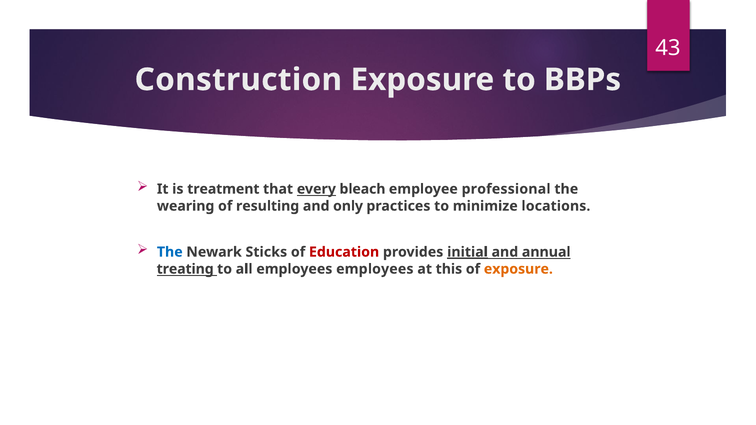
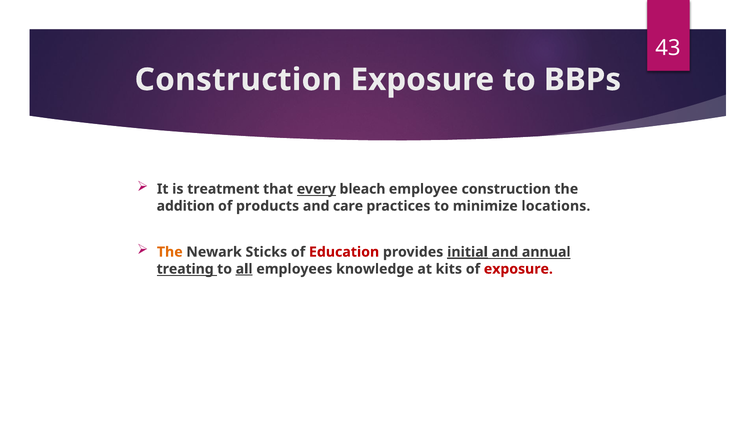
employee professional: professional -> construction
wearing: wearing -> addition
resulting: resulting -> products
only: only -> care
The at (170, 252) colour: blue -> orange
all underline: none -> present
employees employees: employees -> knowledge
this: this -> kits
exposure at (518, 269) colour: orange -> red
